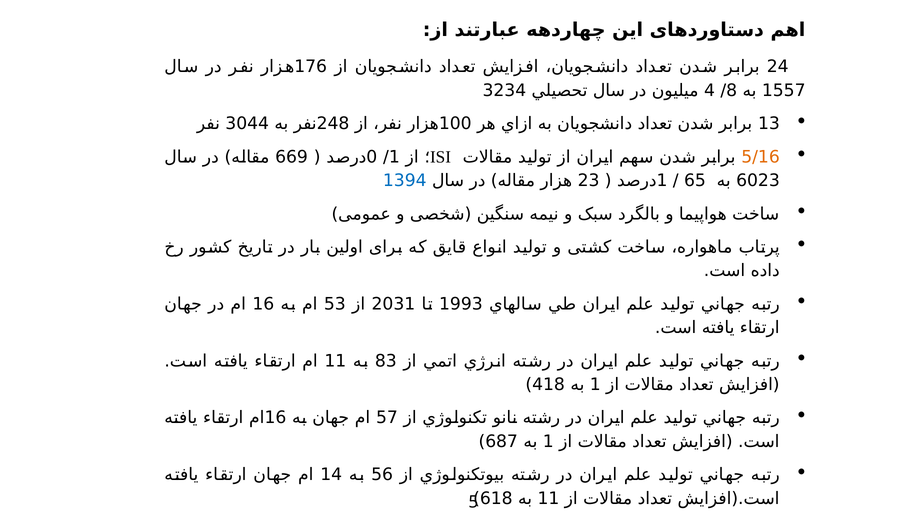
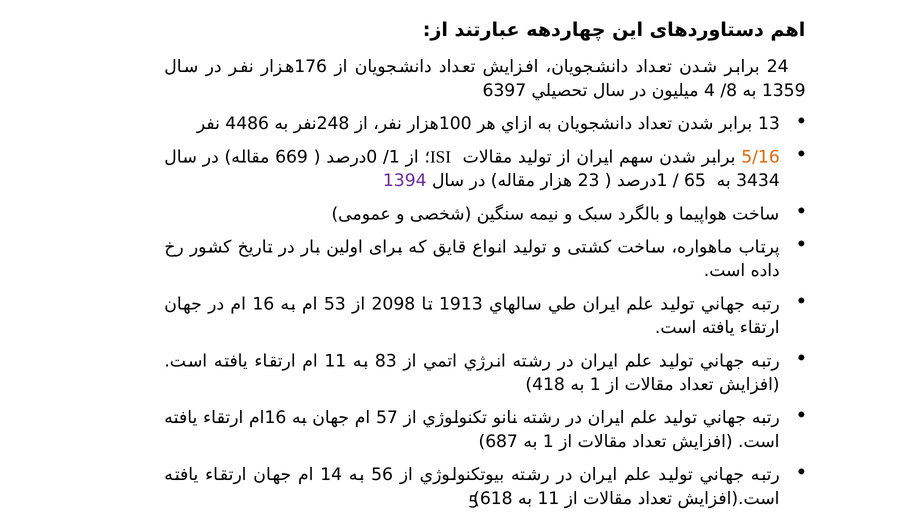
3234: 3234 -> 6397
1557: 1557 -> 1359
3044: 3044 -> 4486
1394 colour: blue -> purple
6023: 6023 -> 3434
2031: 2031 -> 2098
1993: 1993 -> 1913
